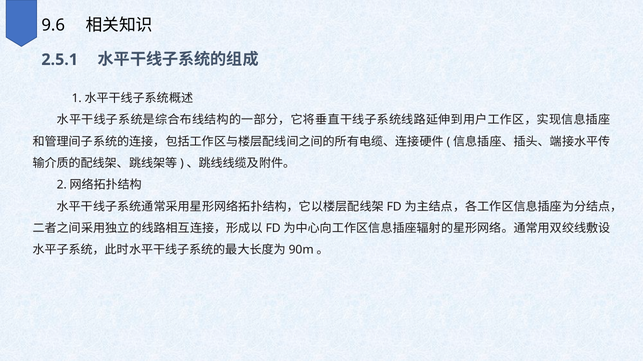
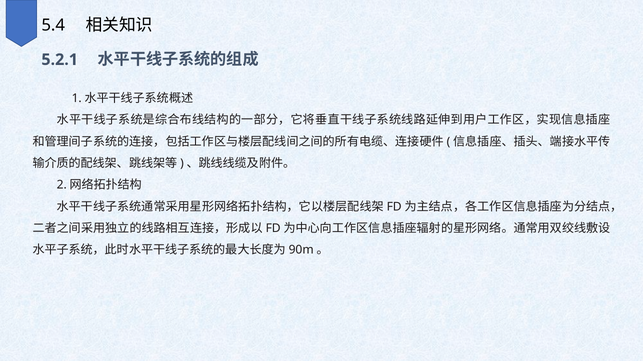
9.6: 9.6 -> 5.4
2.5.1: 2.5.1 -> 5.2.1
